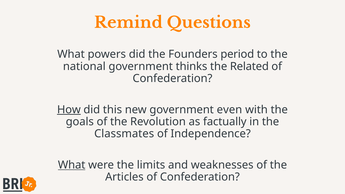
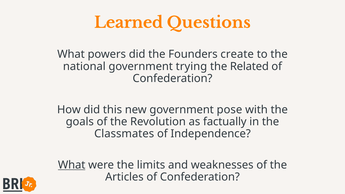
Remind: Remind -> Learned
period: period -> create
thinks: thinks -> trying
How underline: present -> none
even: even -> pose
